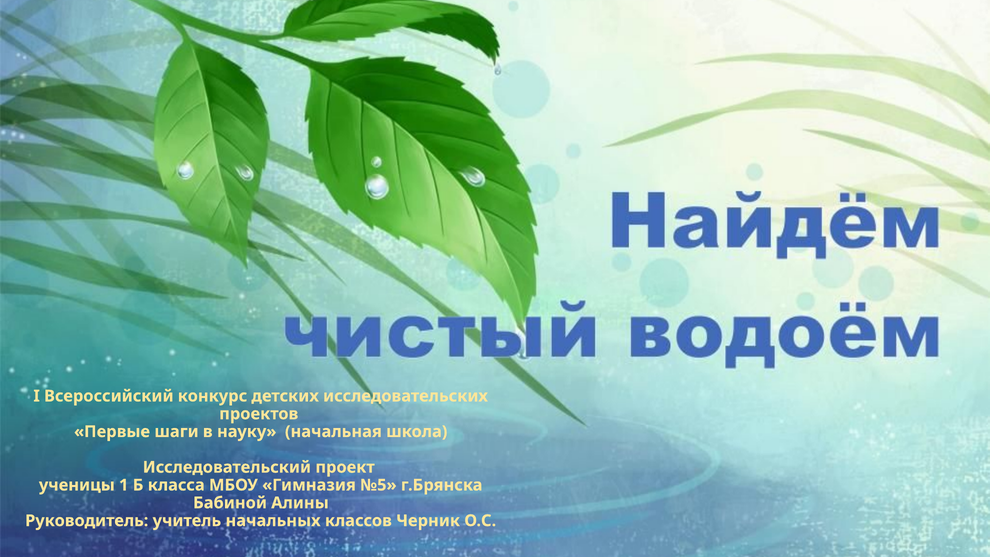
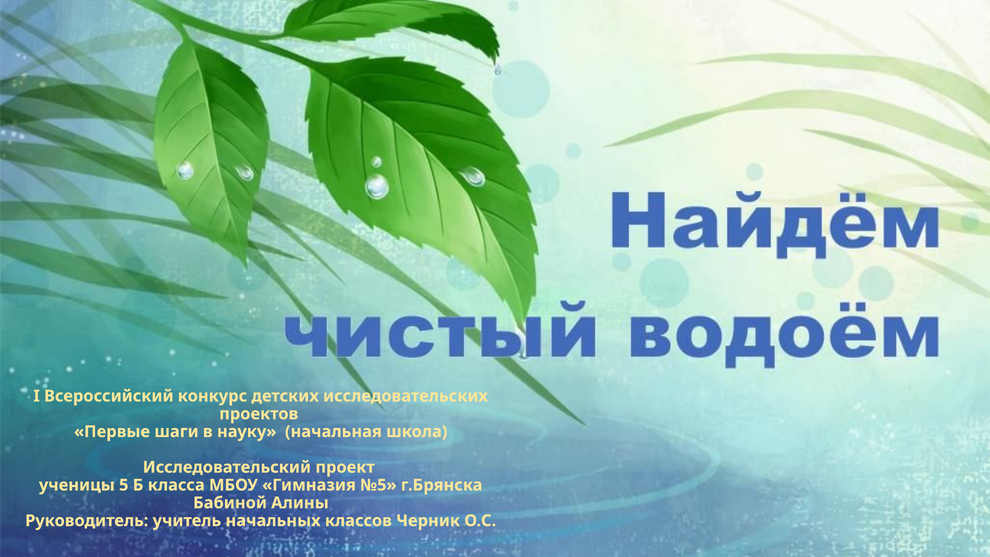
1: 1 -> 5
